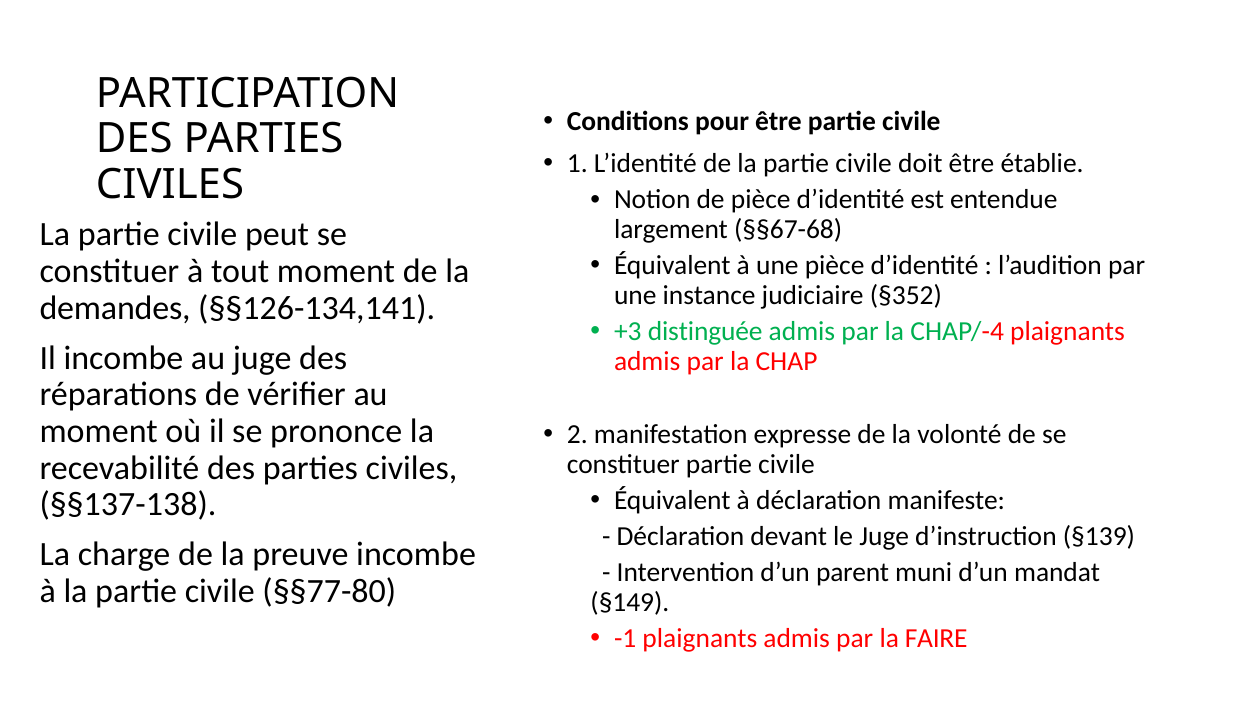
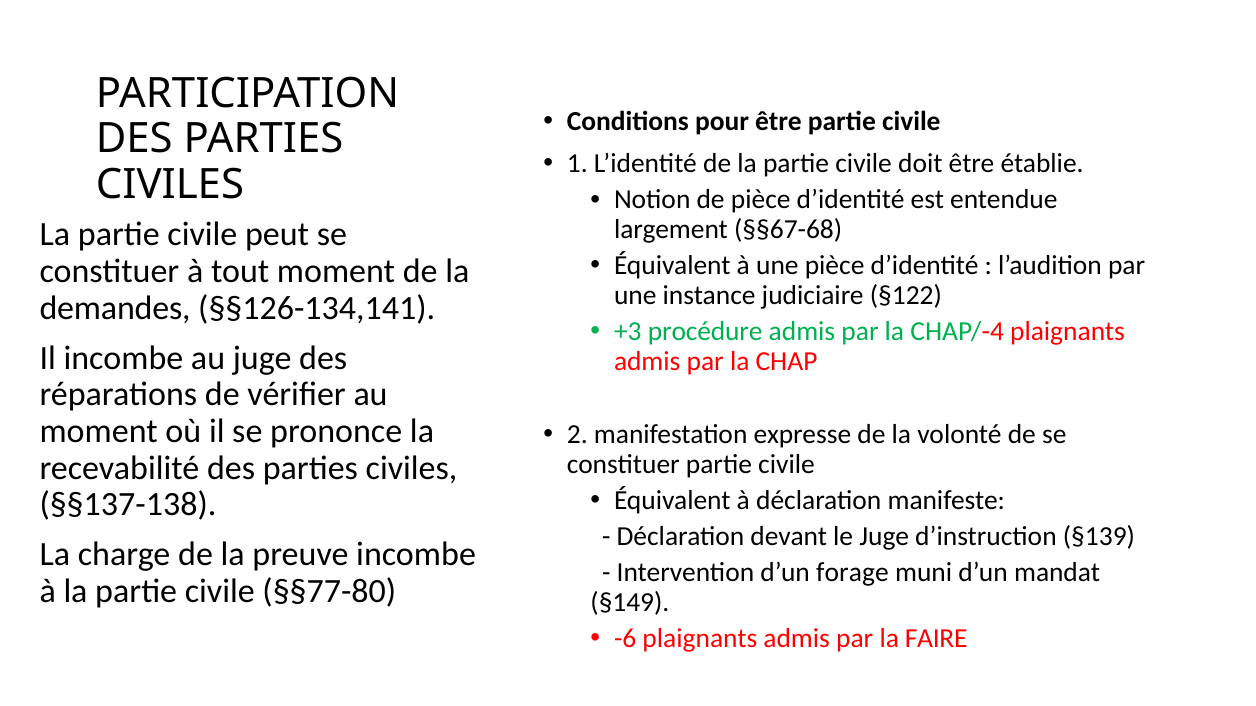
§352: §352 -> §122
distinguée: distinguée -> procédure
parent: parent -> forage
-1: -1 -> -6
